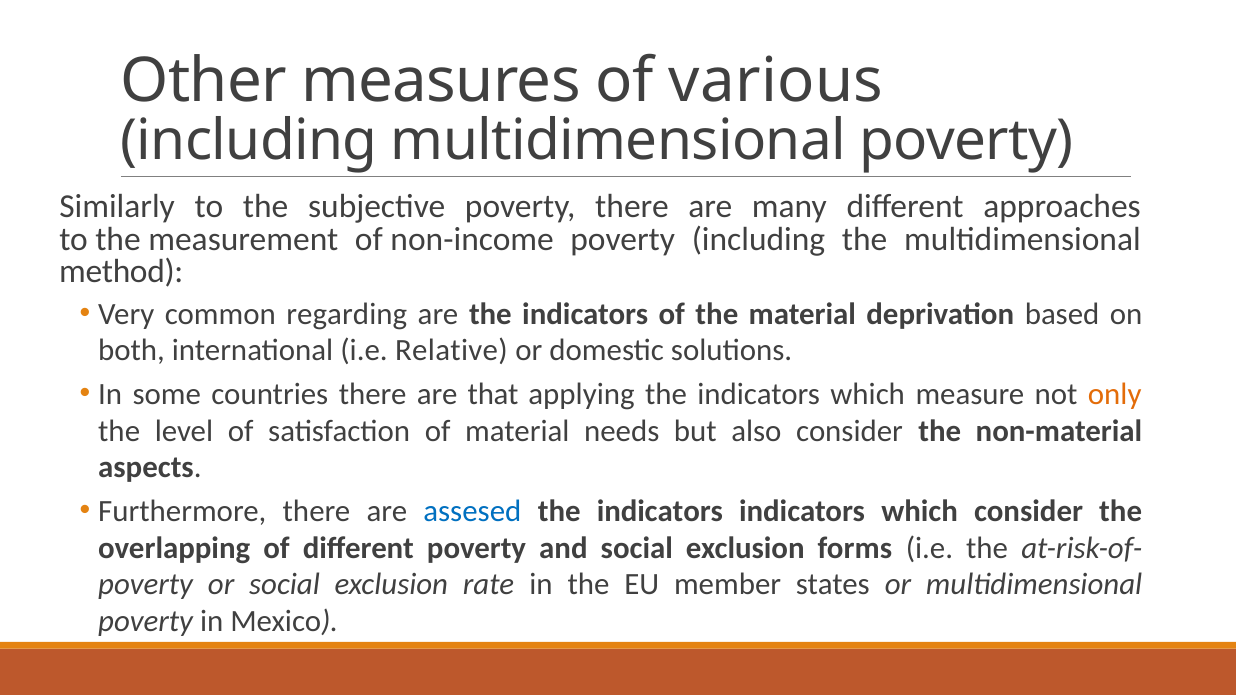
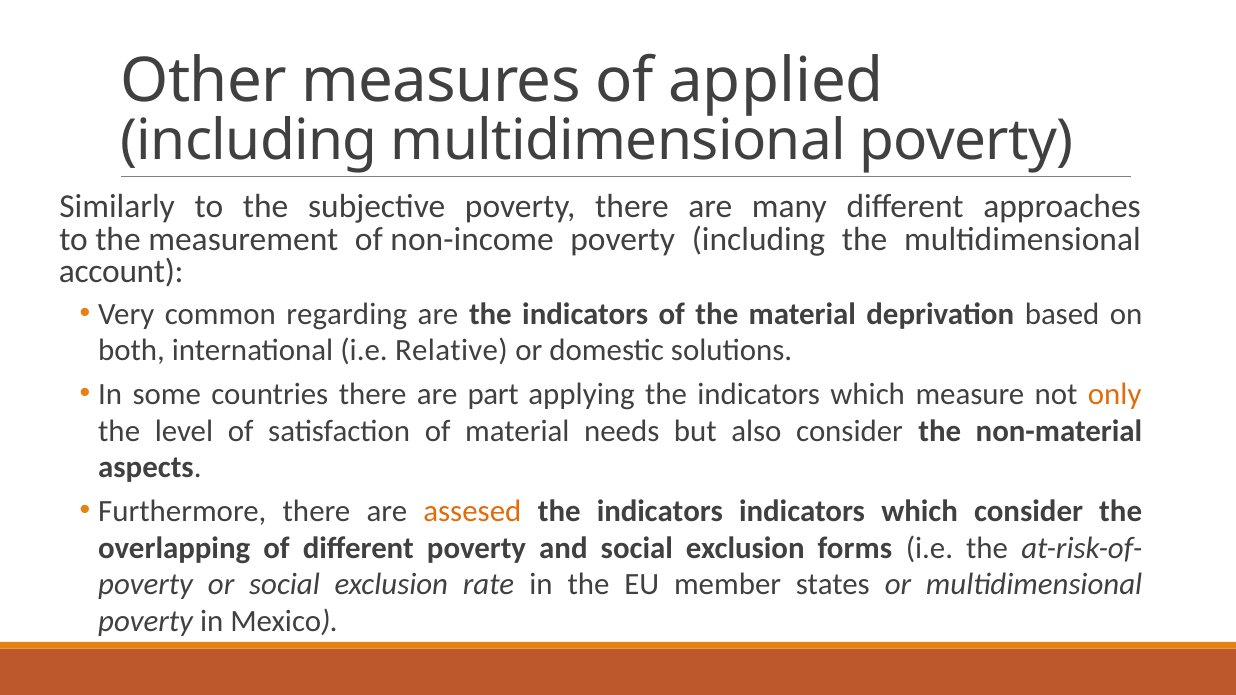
various: various -> applied
method: method -> account
that: that -> part
assesed colour: blue -> orange
